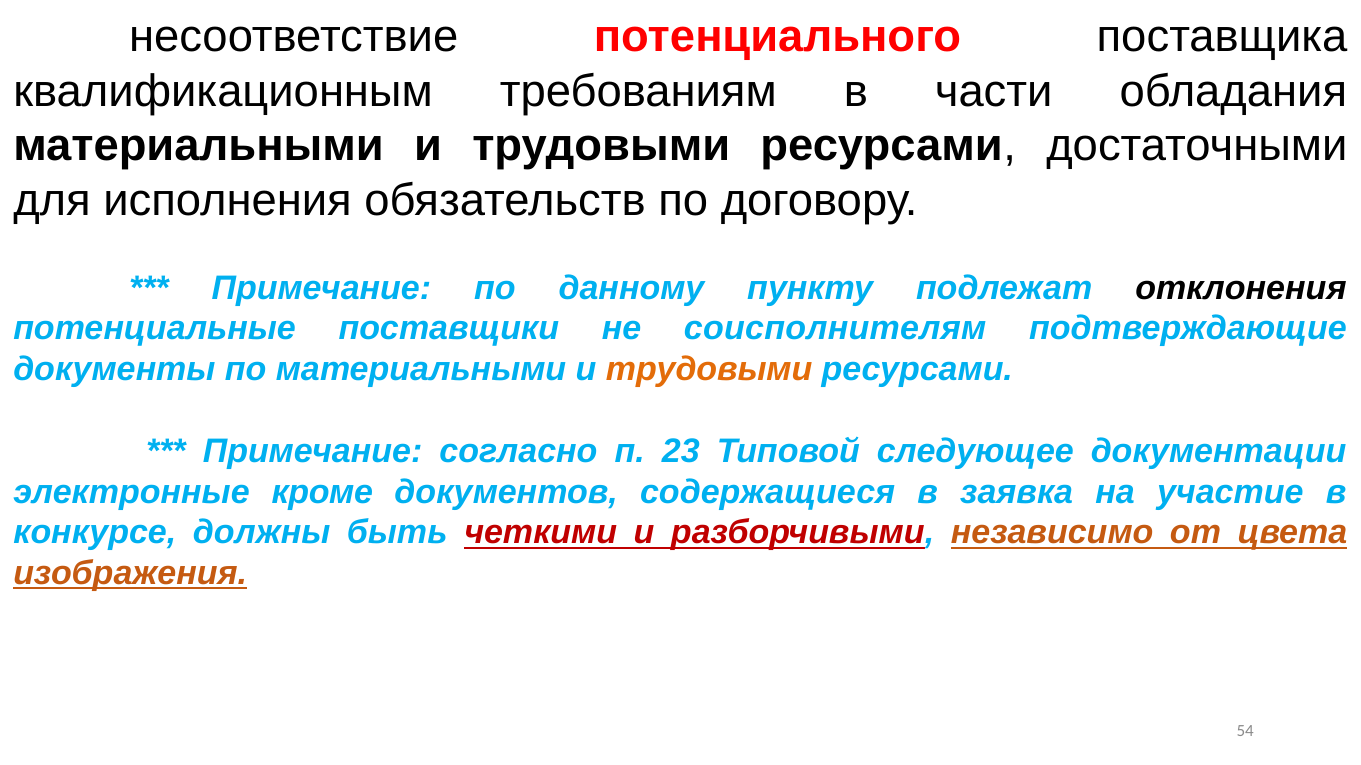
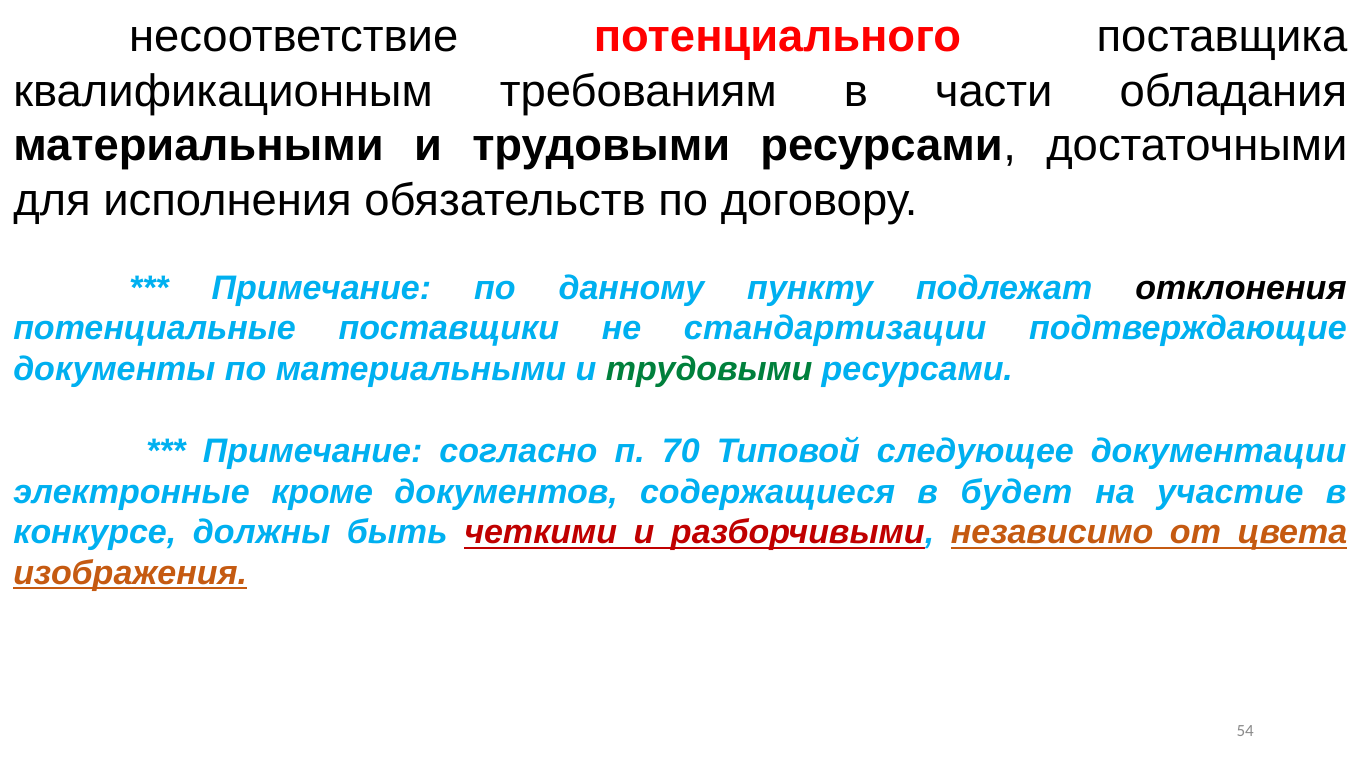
соисполнителям: соисполнителям -> стандартизации
трудовыми at (709, 370) colour: orange -> green
23: 23 -> 70
заявка: заявка -> будет
